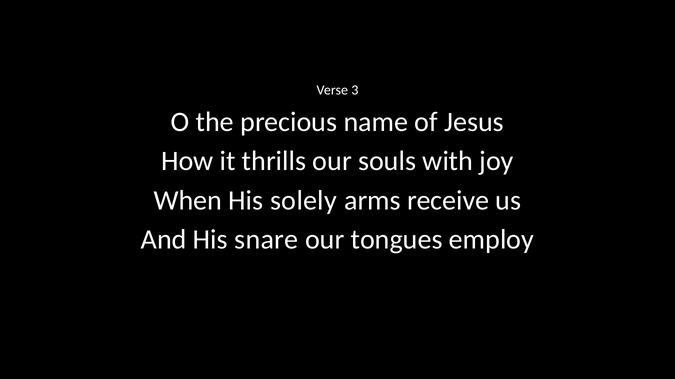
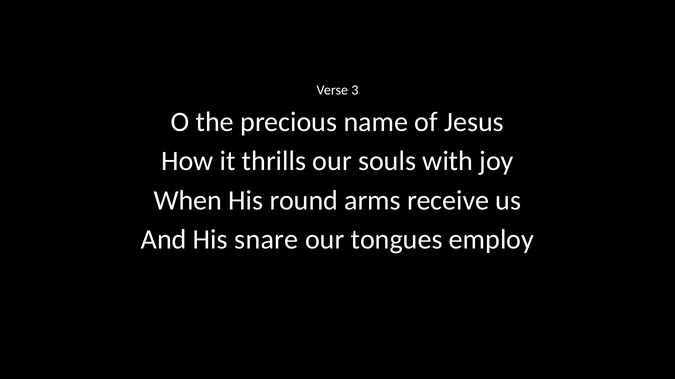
solely: solely -> round
